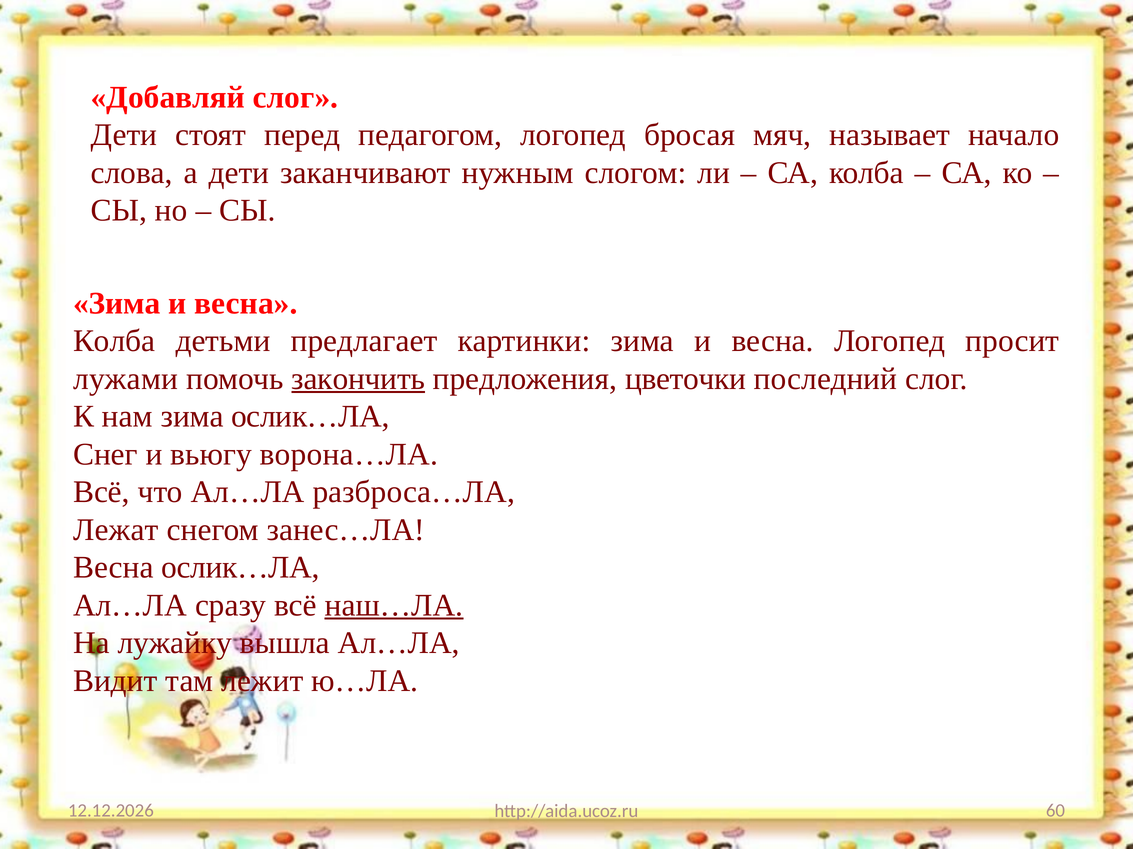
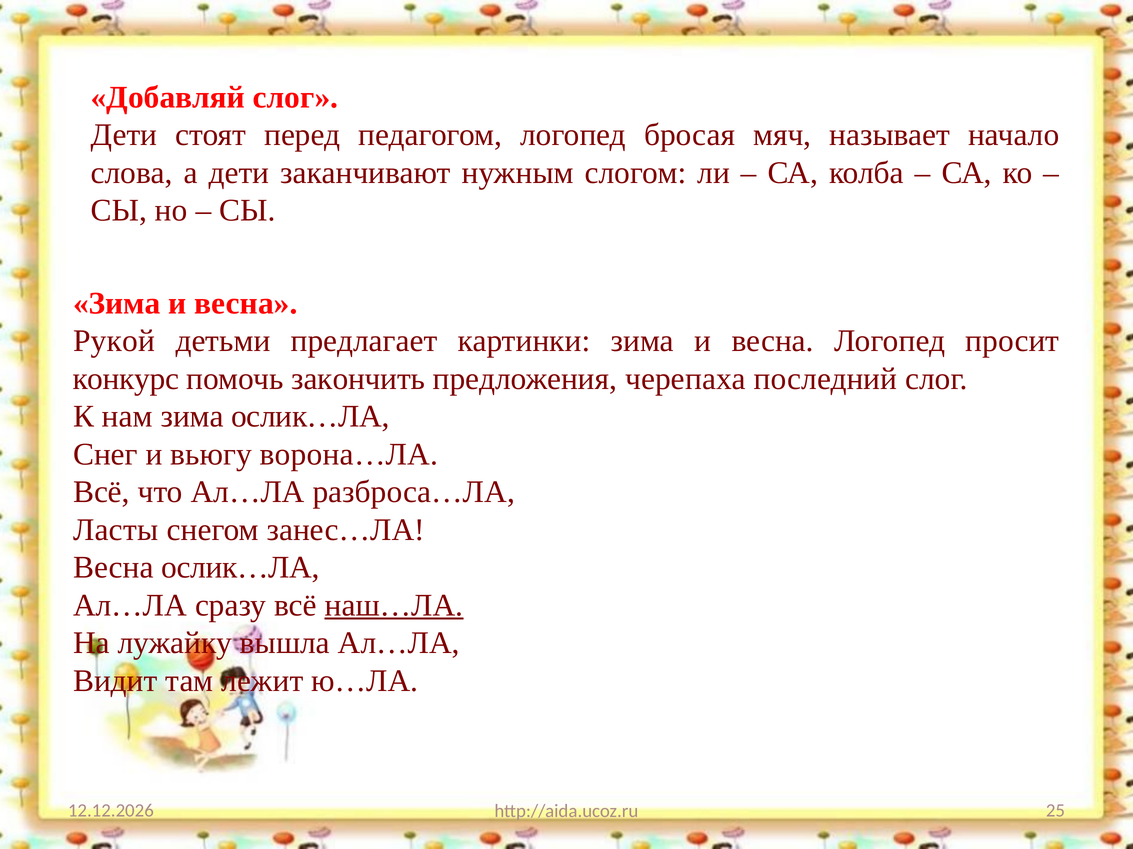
Колба at (114, 341): Колба -> Рукой
лужами: лужами -> конкурс
закончить underline: present -> none
цветочки: цветочки -> черепаха
Лежат: Лежат -> Ласты
60: 60 -> 25
